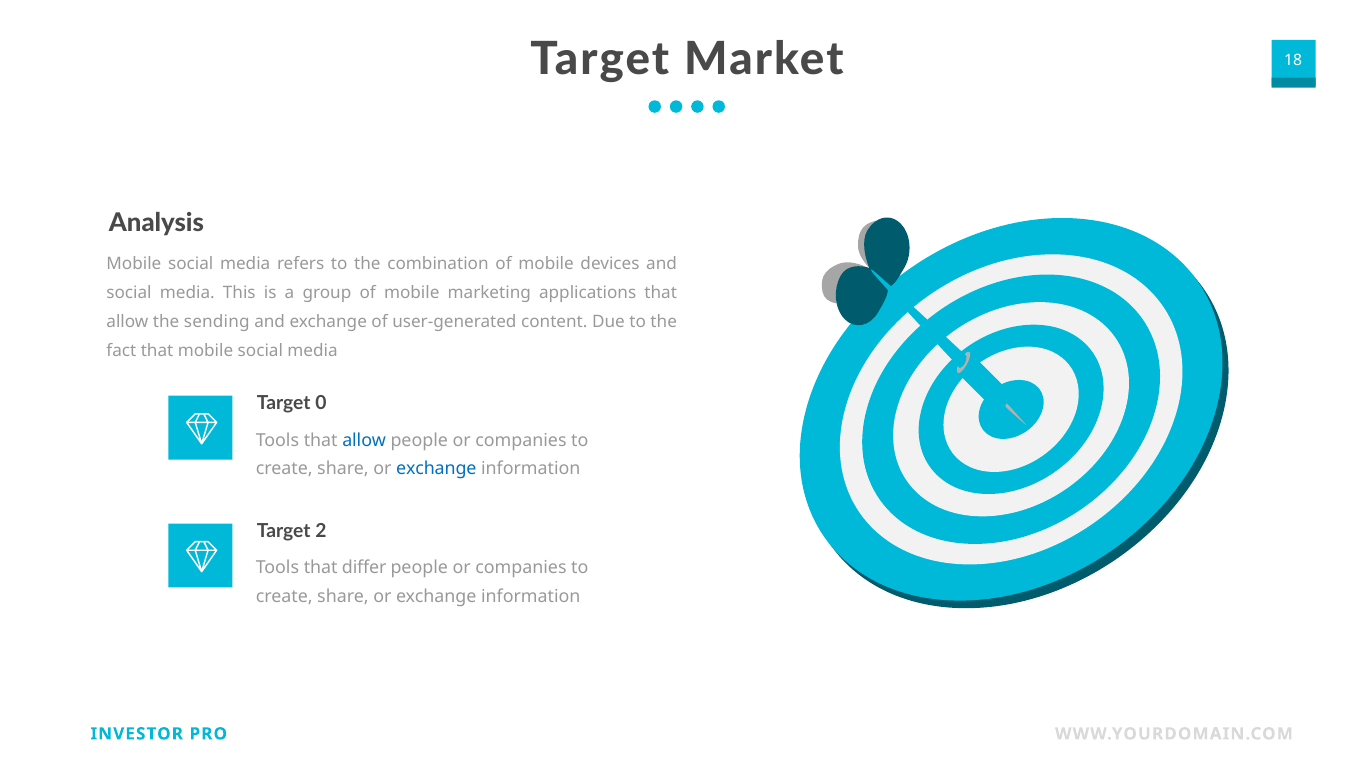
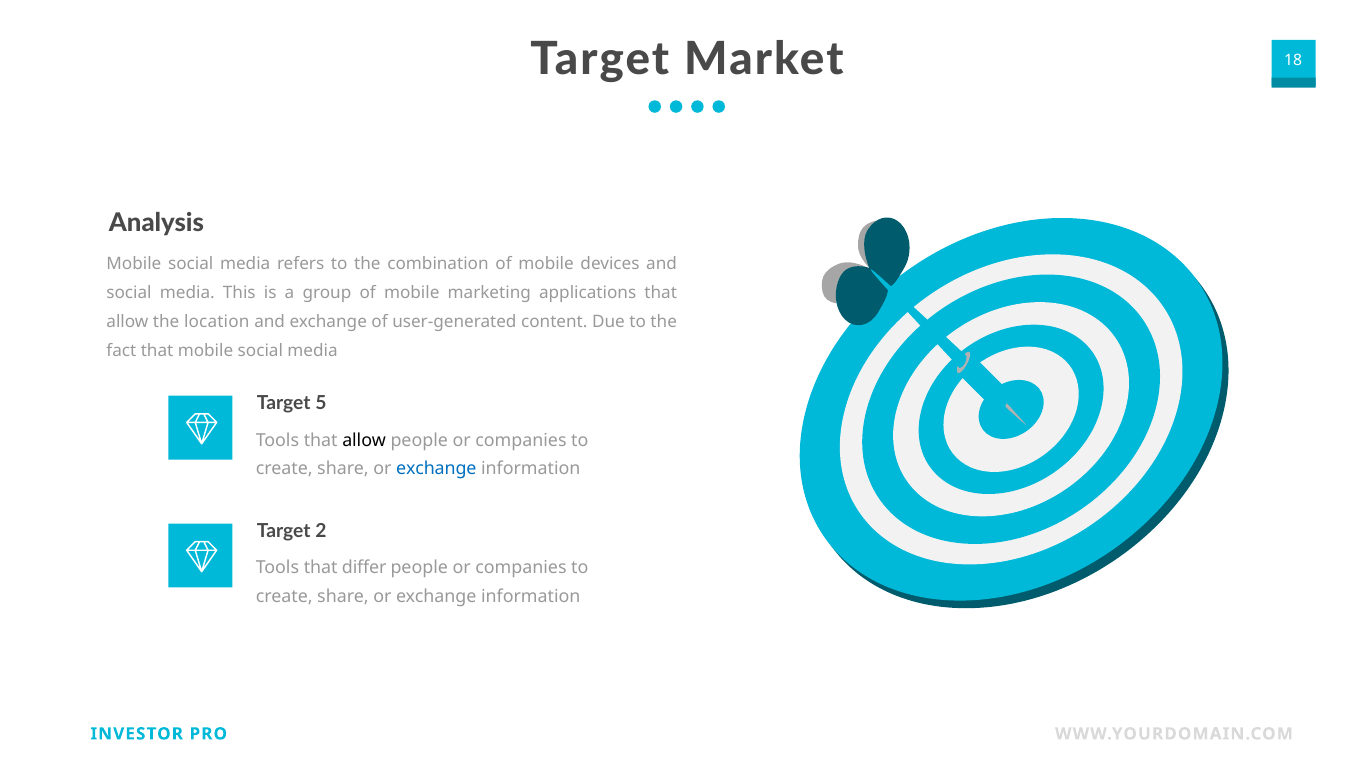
sending: sending -> location
0: 0 -> 5
allow at (364, 440) colour: blue -> black
